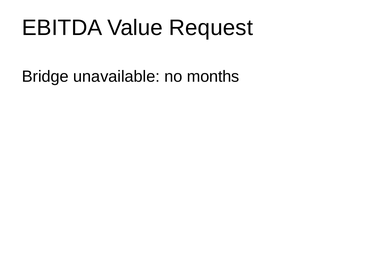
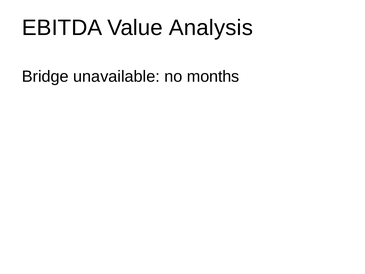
Request: Request -> Analysis
